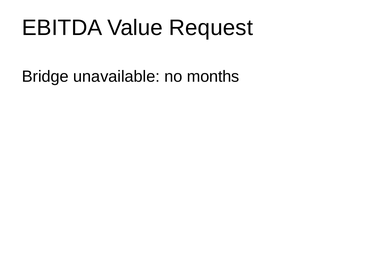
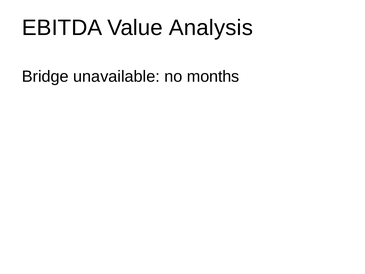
Request: Request -> Analysis
